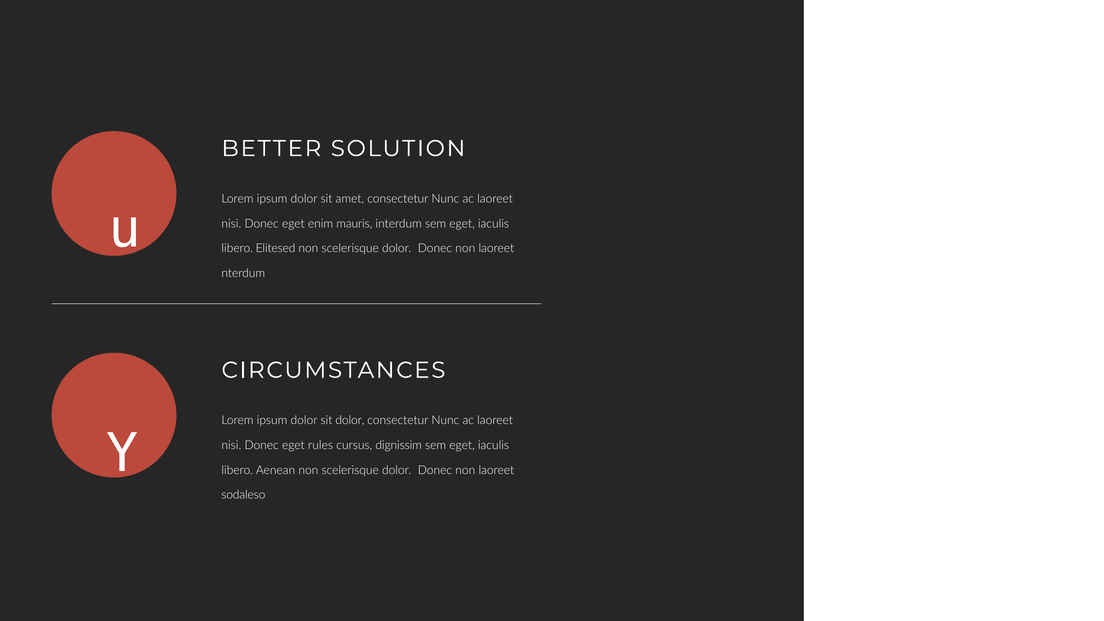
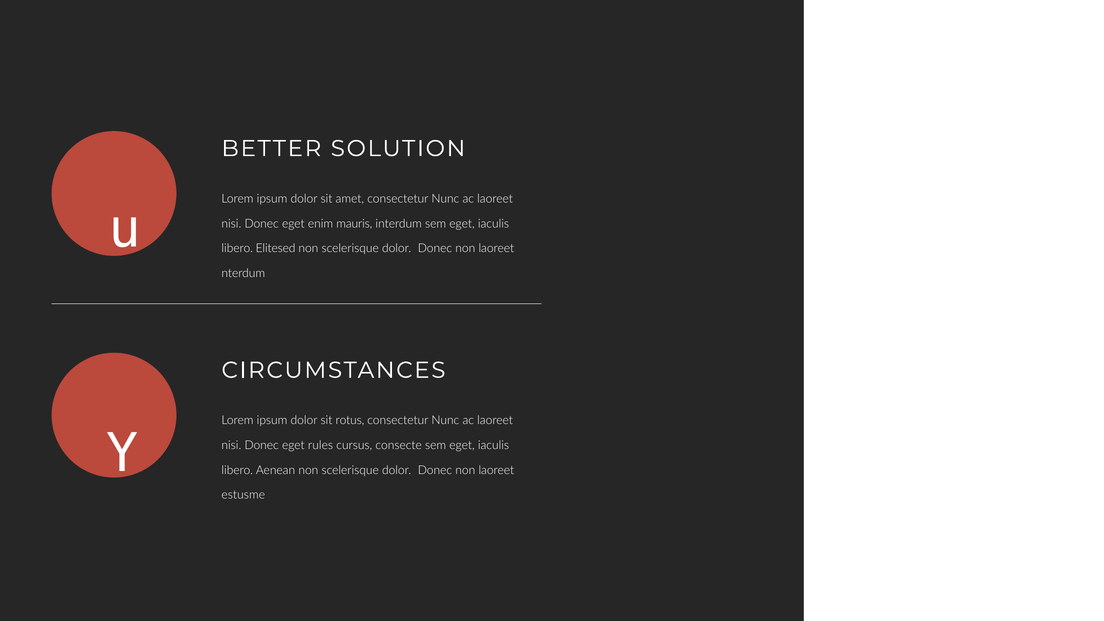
sit dolor: dolor -> rotus
dignissim: dignissim -> consecte
sodaleso: sodaleso -> estusme
